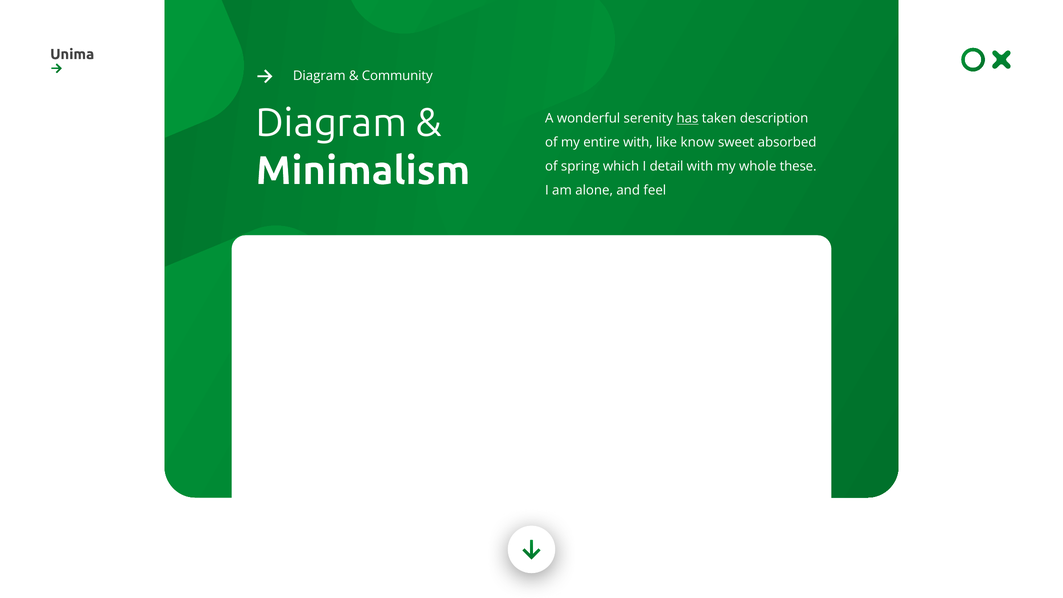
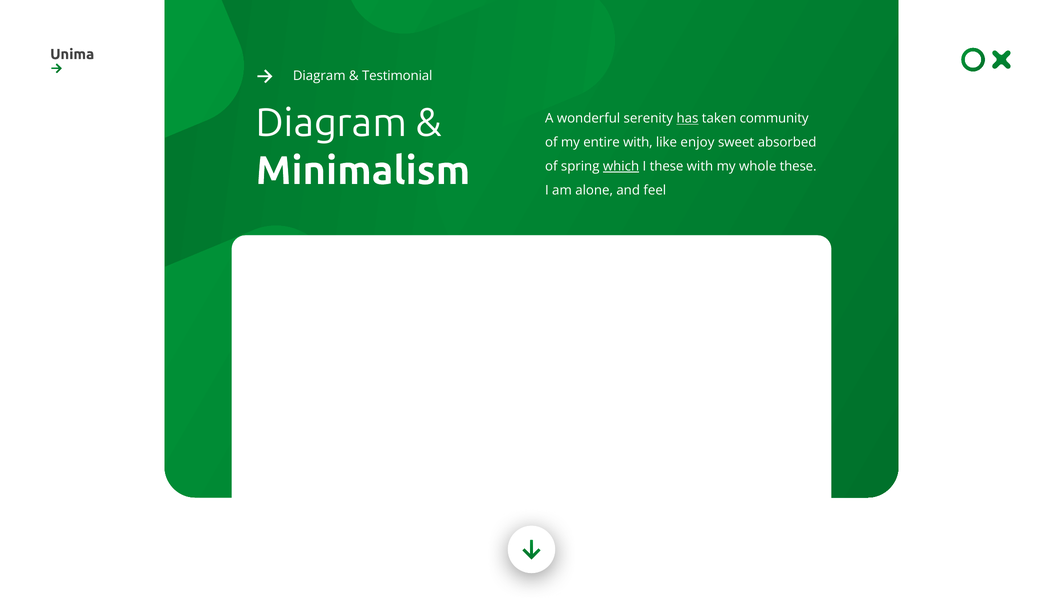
Community: Community -> Testimonial
description: description -> community
know: know -> enjoy
which underline: none -> present
I detail: detail -> these
